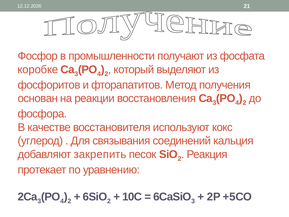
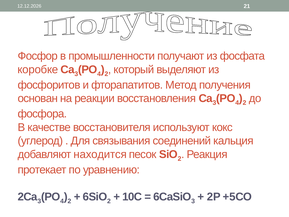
закрепить: закрепить -> находится
